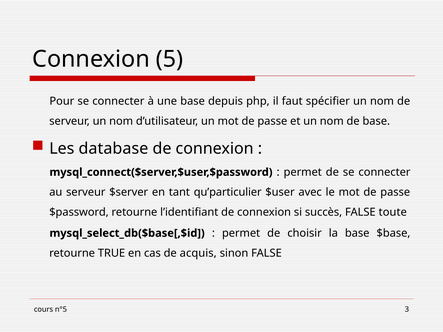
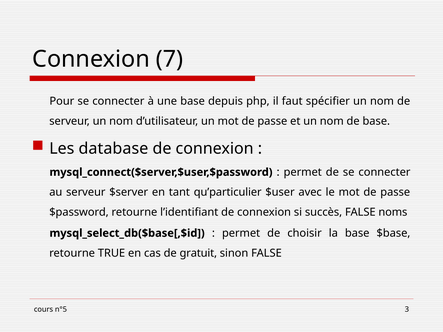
5: 5 -> 7
toute: toute -> noms
acquis: acquis -> gratuit
